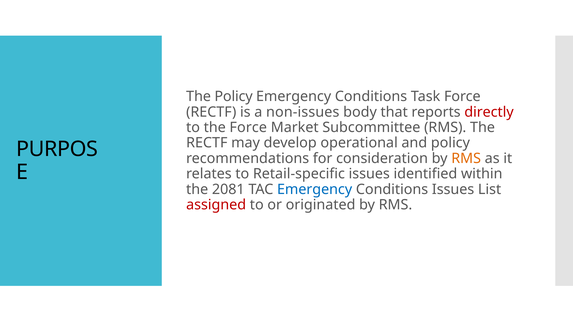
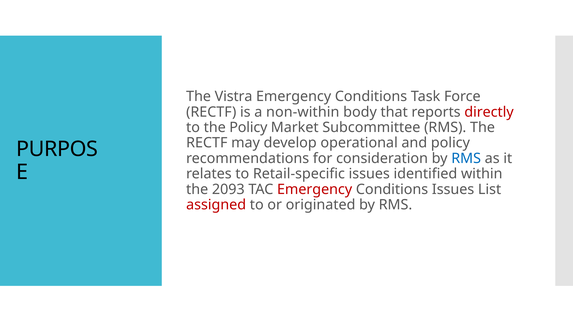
The Policy: Policy -> Vistra
non-issues: non-issues -> non-within
the Force: Force -> Policy
RMS at (466, 159) colour: orange -> blue
2081: 2081 -> 2093
Emergency at (315, 189) colour: blue -> red
